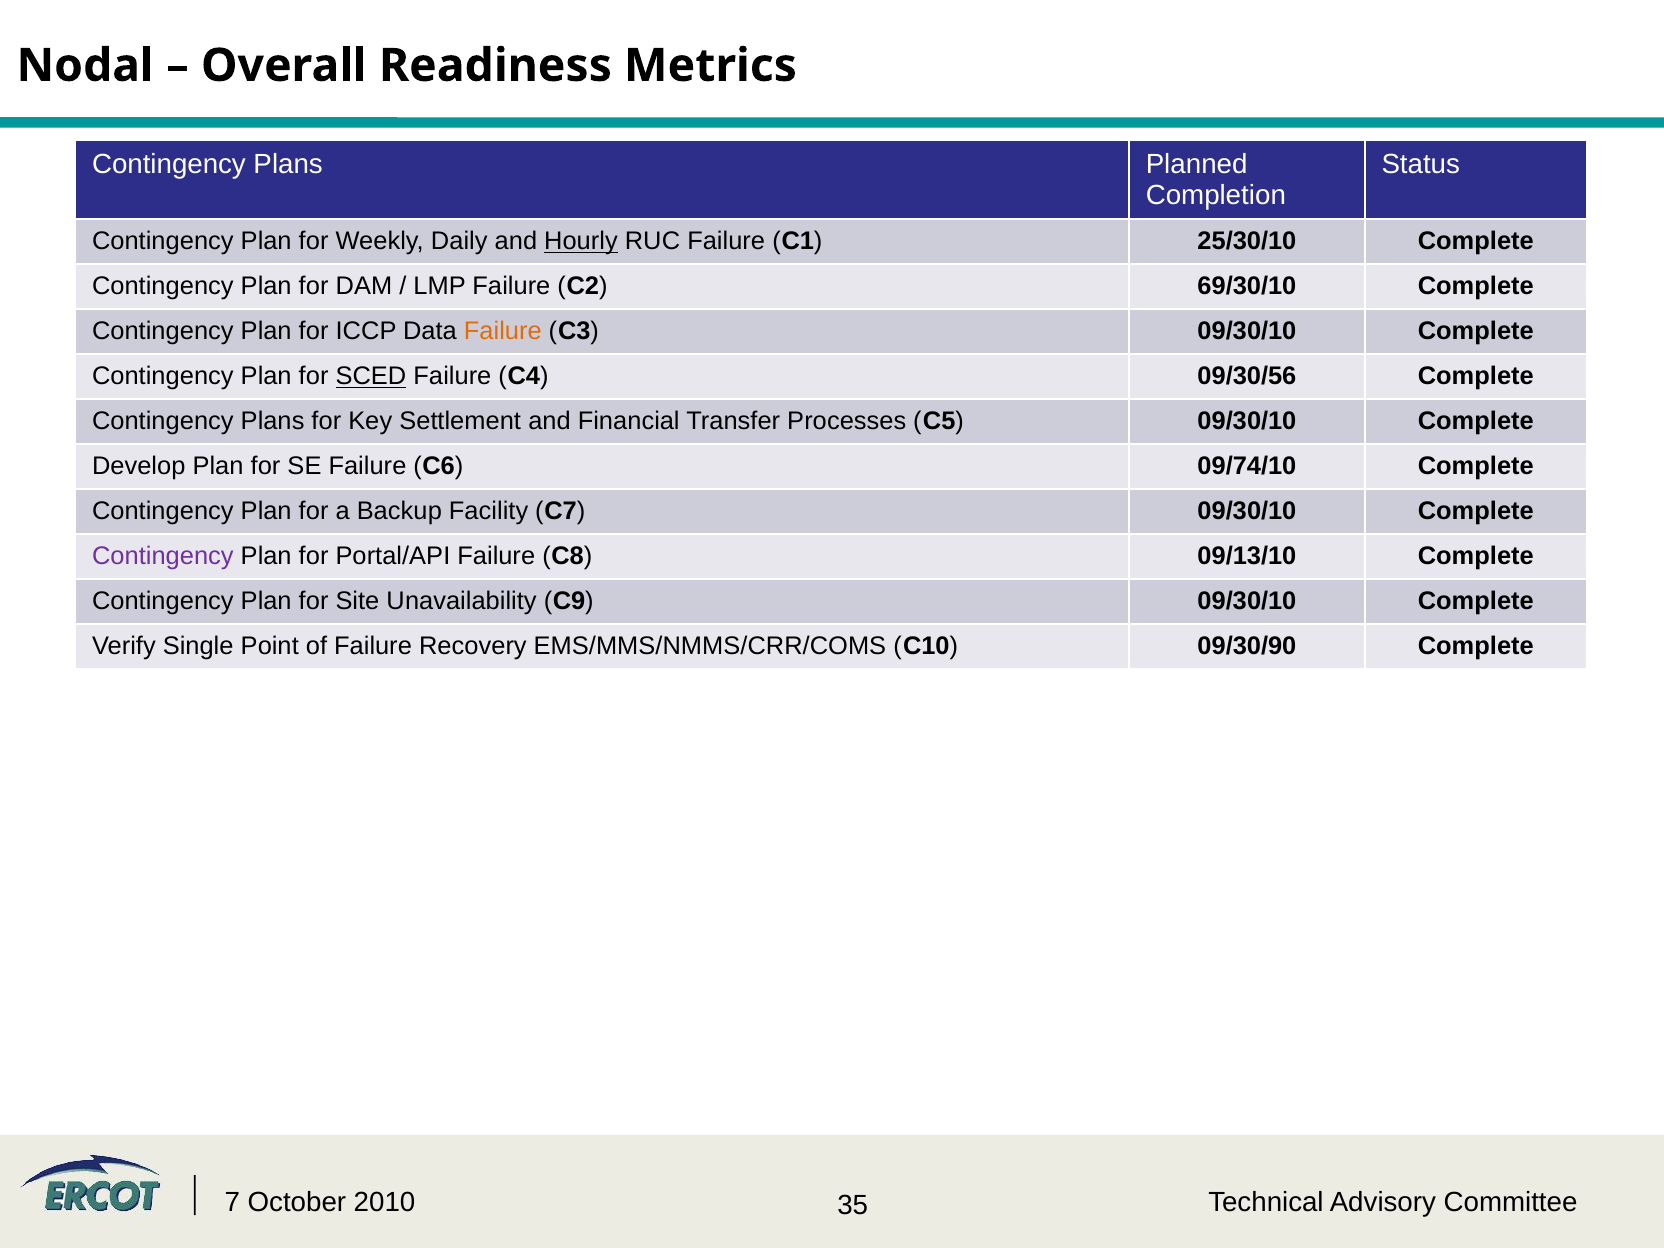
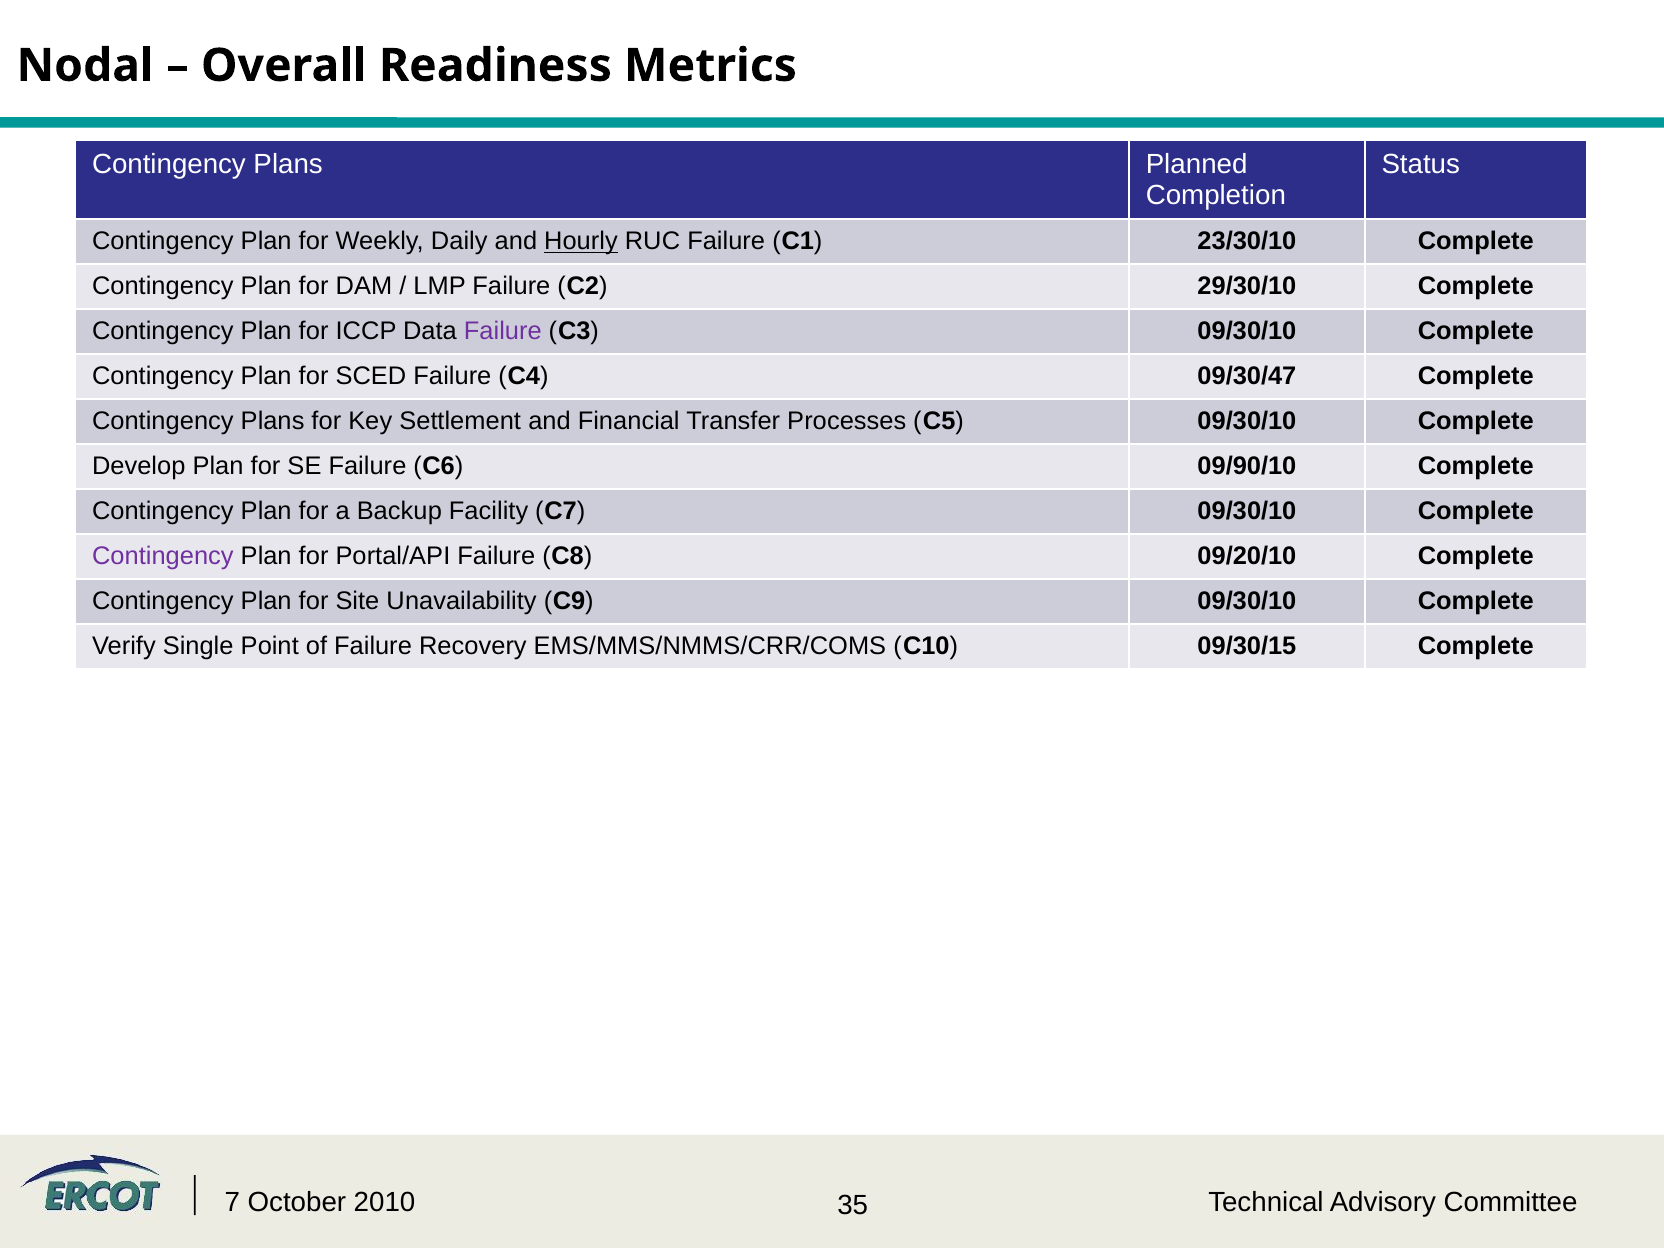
25/30/10: 25/30/10 -> 23/30/10
69/30/10: 69/30/10 -> 29/30/10
Failure at (503, 332) colour: orange -> purple
SCED underline: present -> none
09/30/56: 09/30/56 -> 09/30/47
09/74/10: 09/74/10 -> 09/90/10
09/13/10: 09/13/10 -> 09/20/10
09/30/90: 09/30/90 -> 09/30/15
